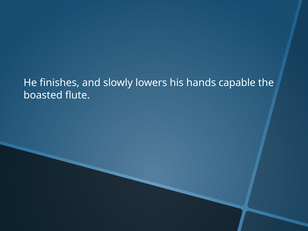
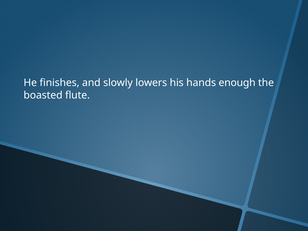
capable: capable -> enough
